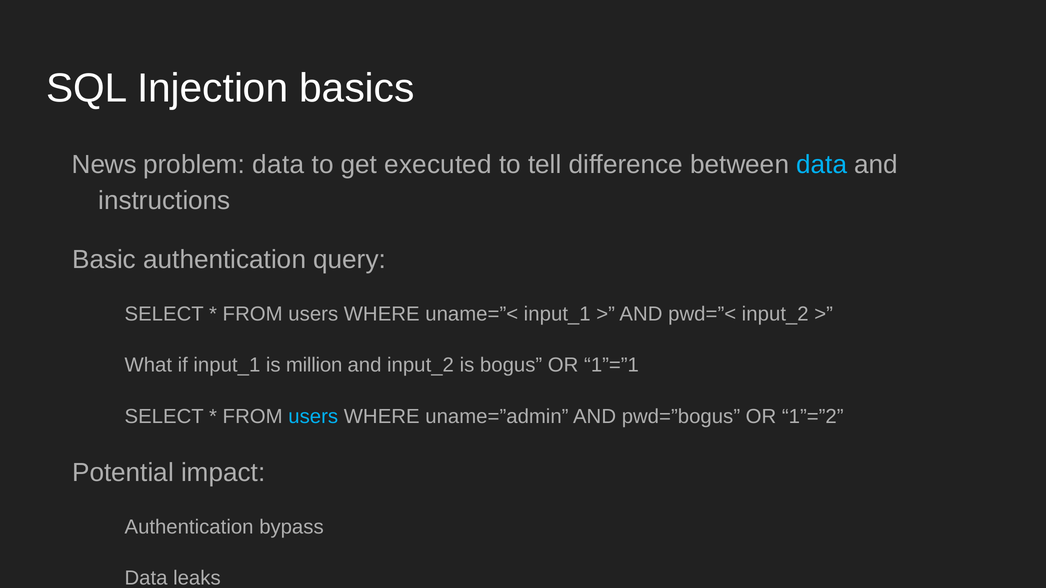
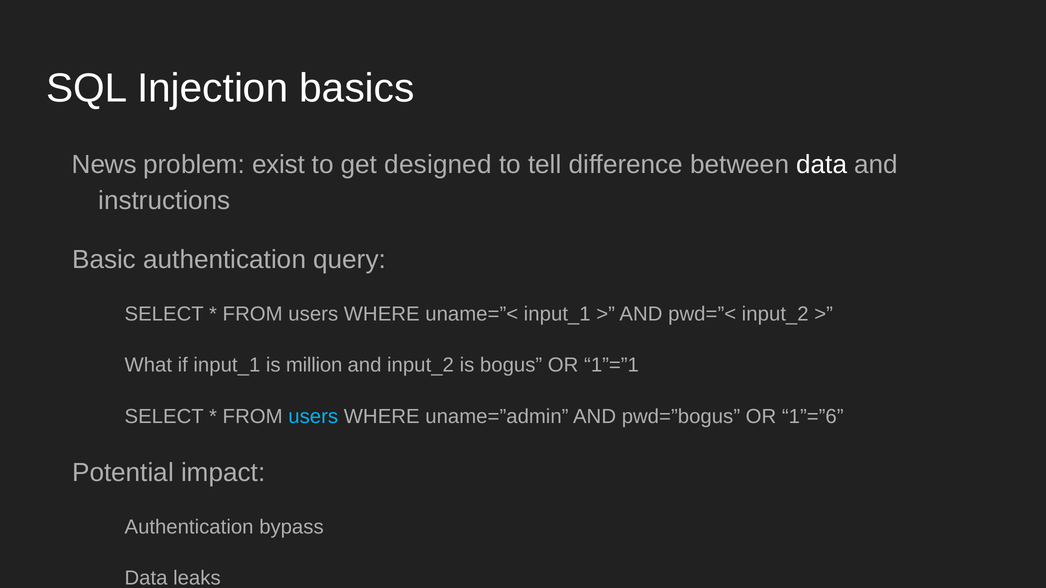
problem data: data -> exist
executed: executed -> designed
data at (822, 164) colour: light blue -> white
1”=”2: 1”=”2 -> 1”=”6
